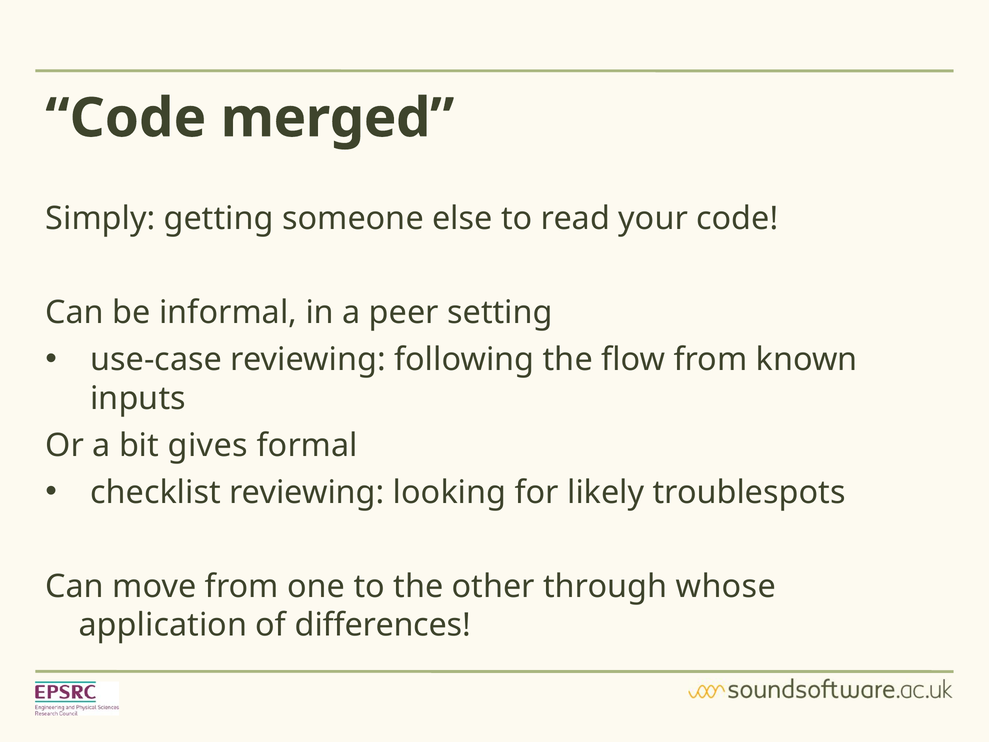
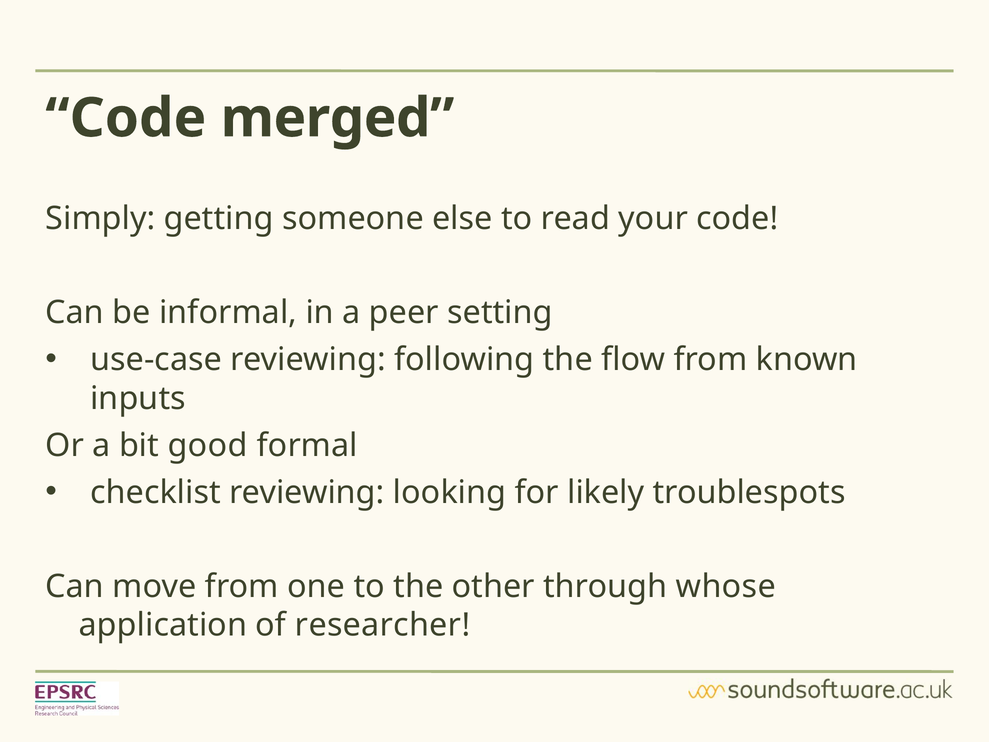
gives: gives -> good
differences: differences -> researcher
